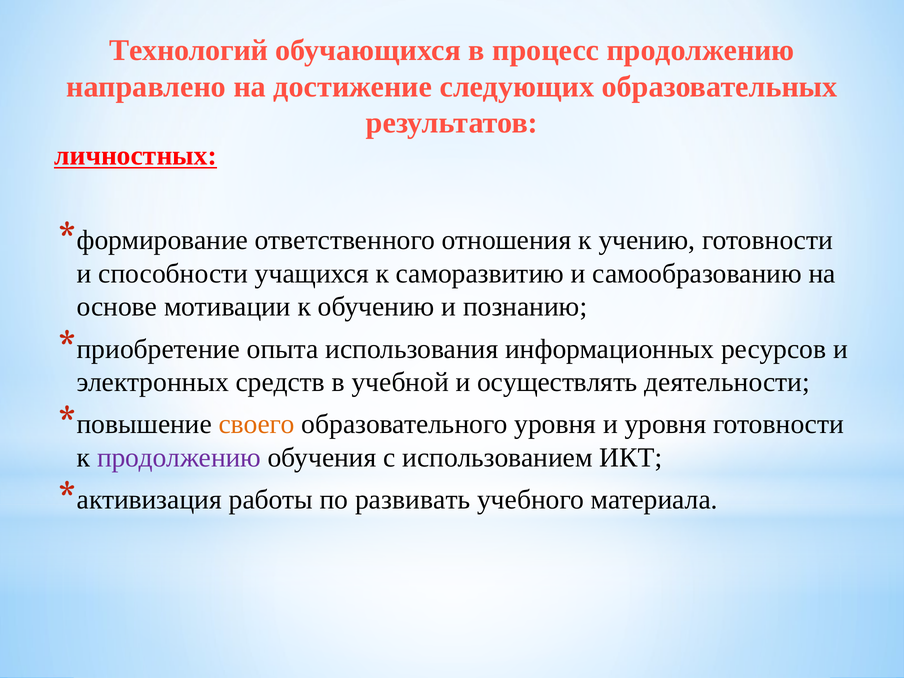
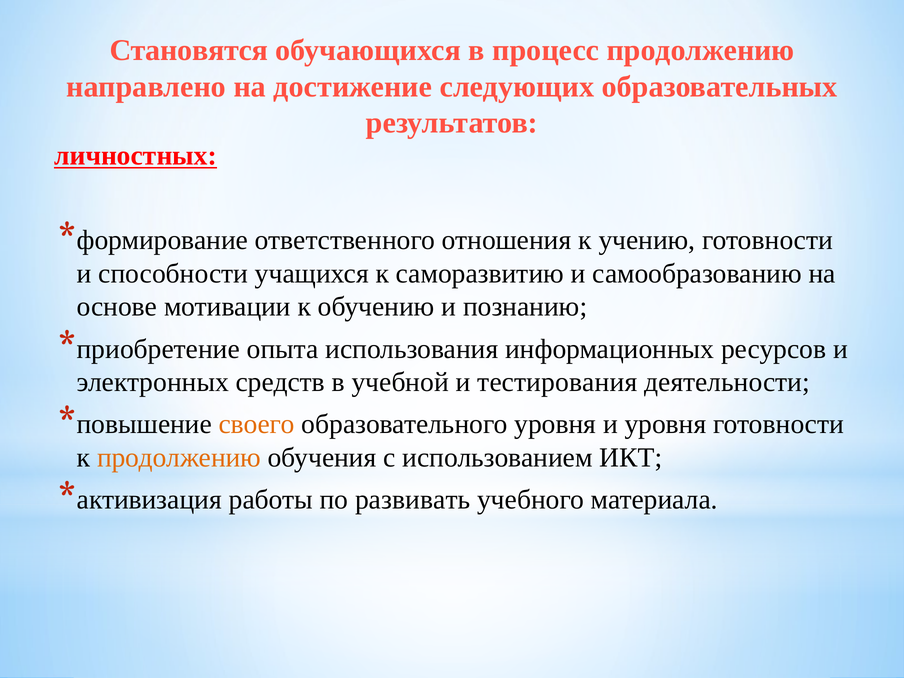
Технологий: Технологий -> Становятся
осуществлять: осуществлять -> тестирования
продолжению at (179, 457) colour: purple -> orange
